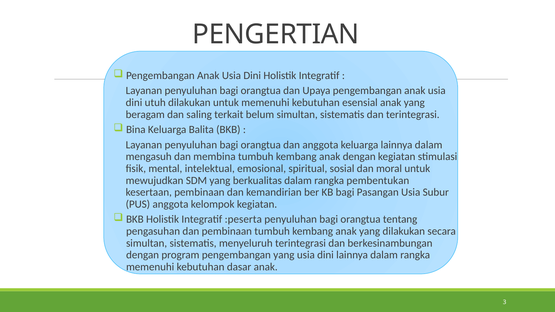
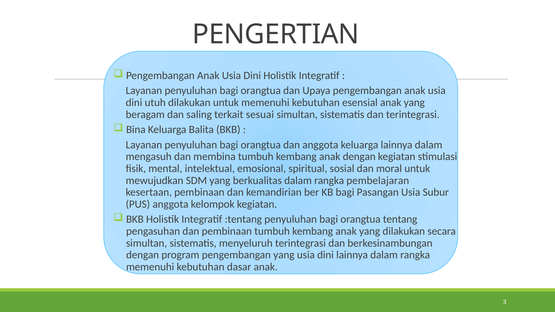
belum: belum -> sesuai
pembentukan: pembentukan -> pembelajaran
:peserta: :peserta -> :tentang
